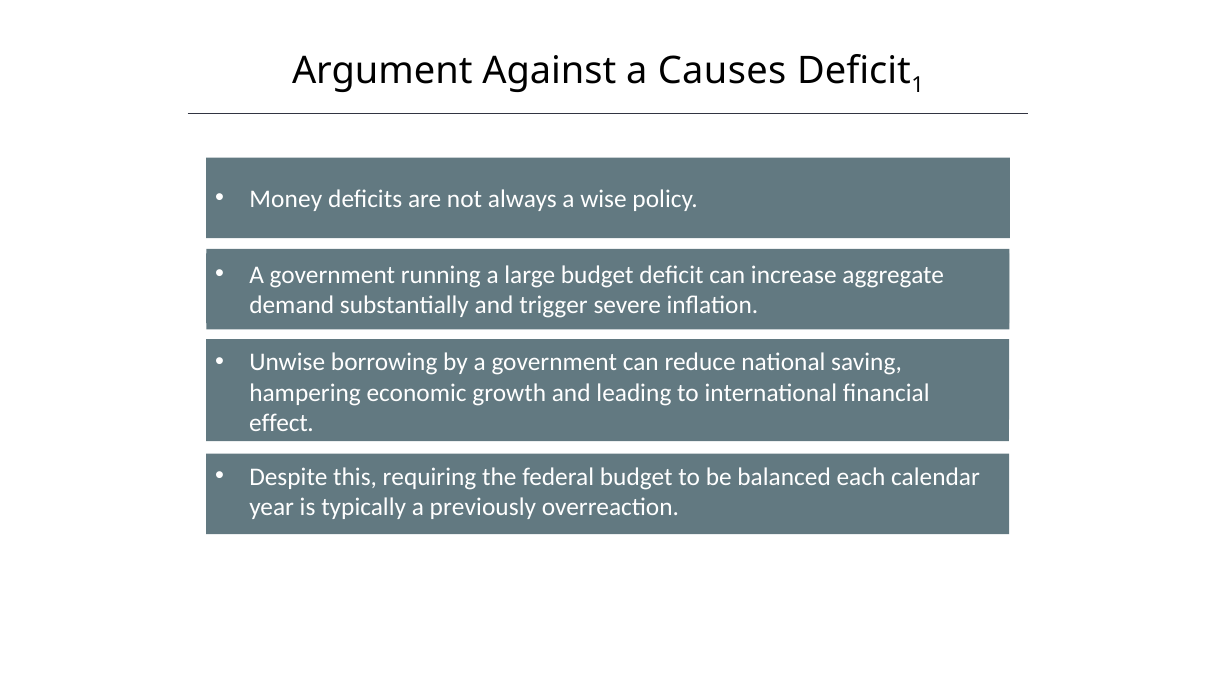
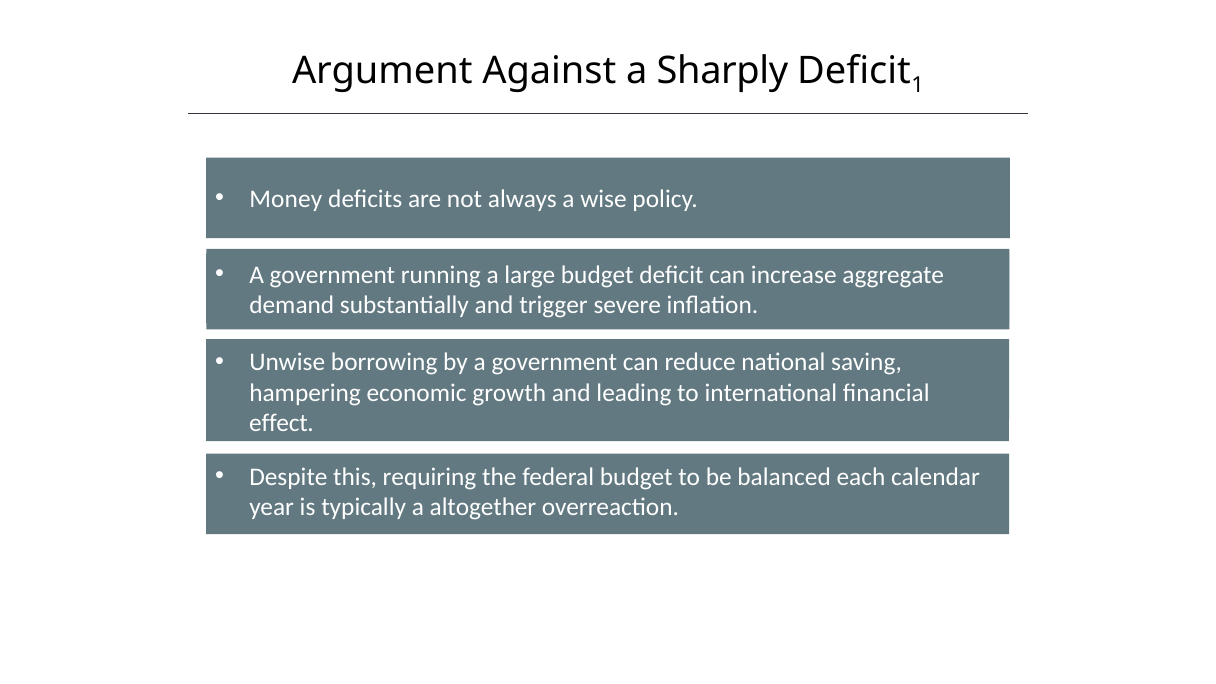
Causes: Causes -> Sharply
previously: previously -> altogether
